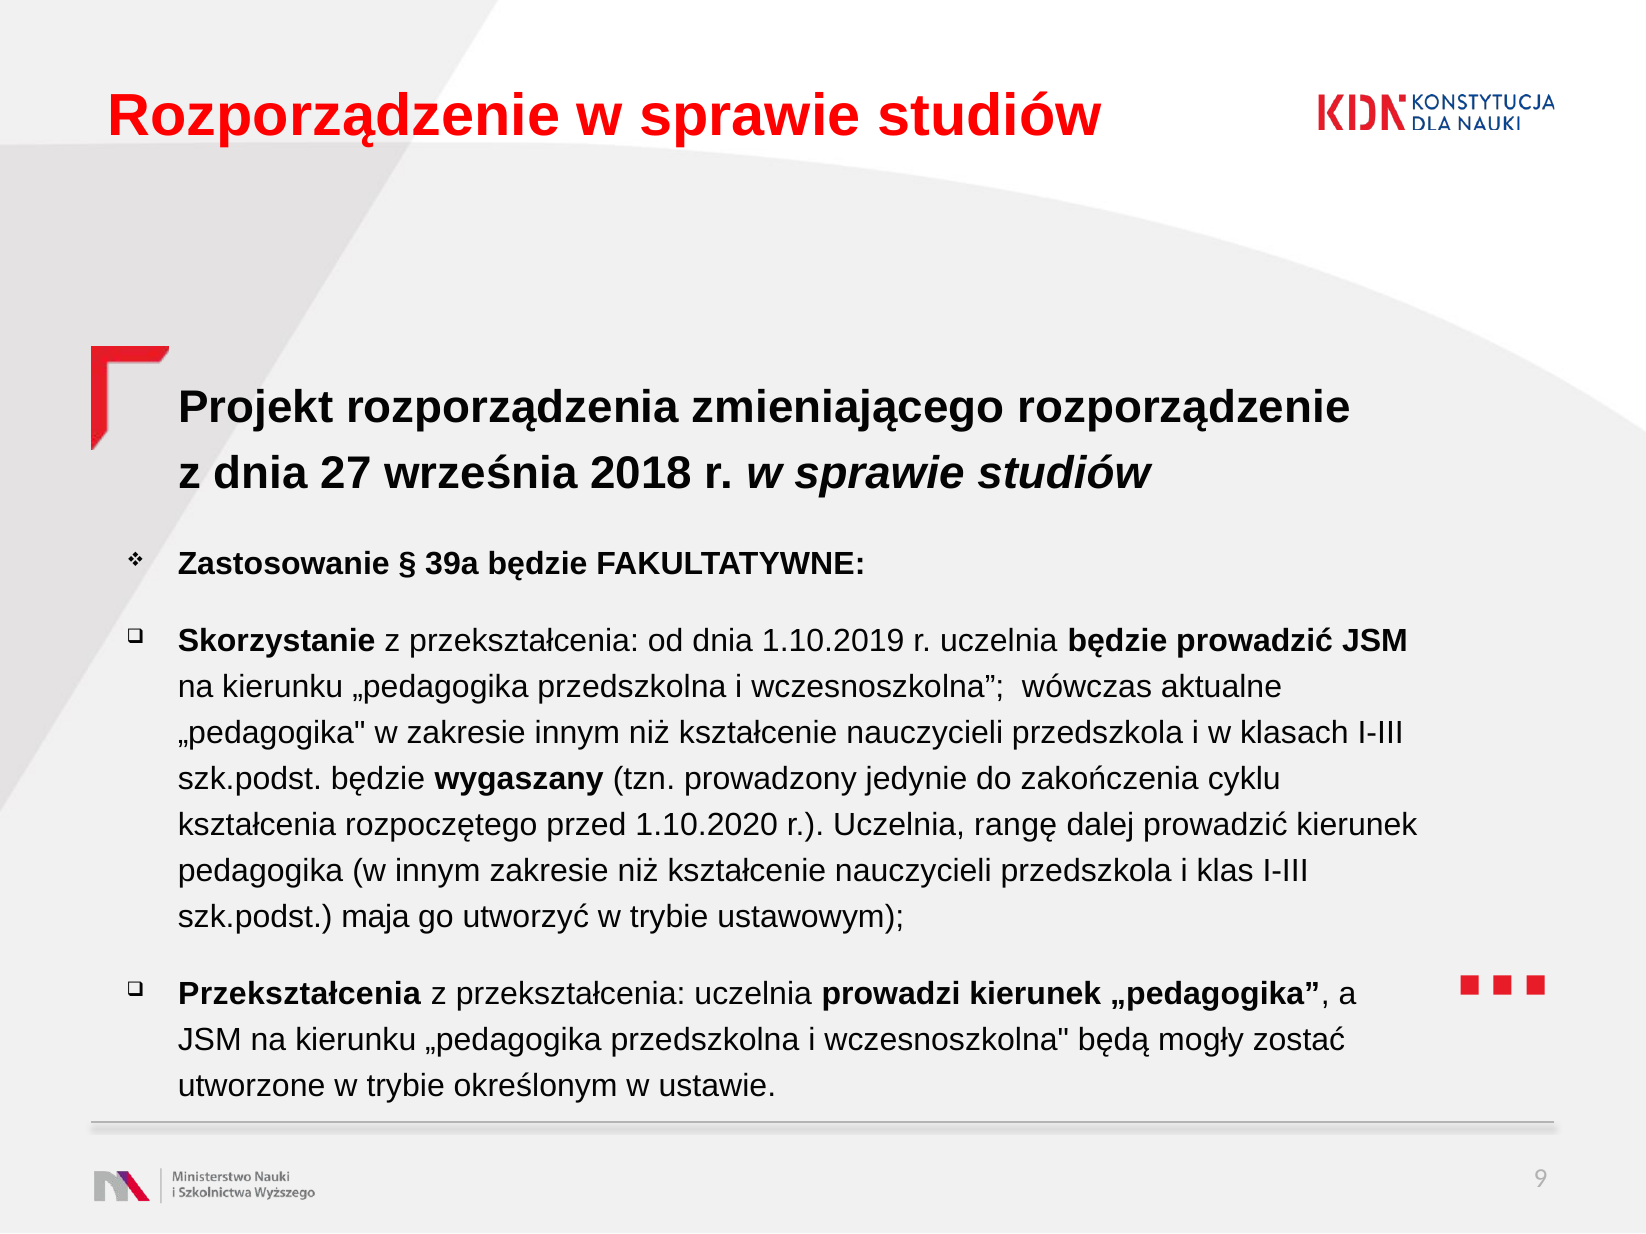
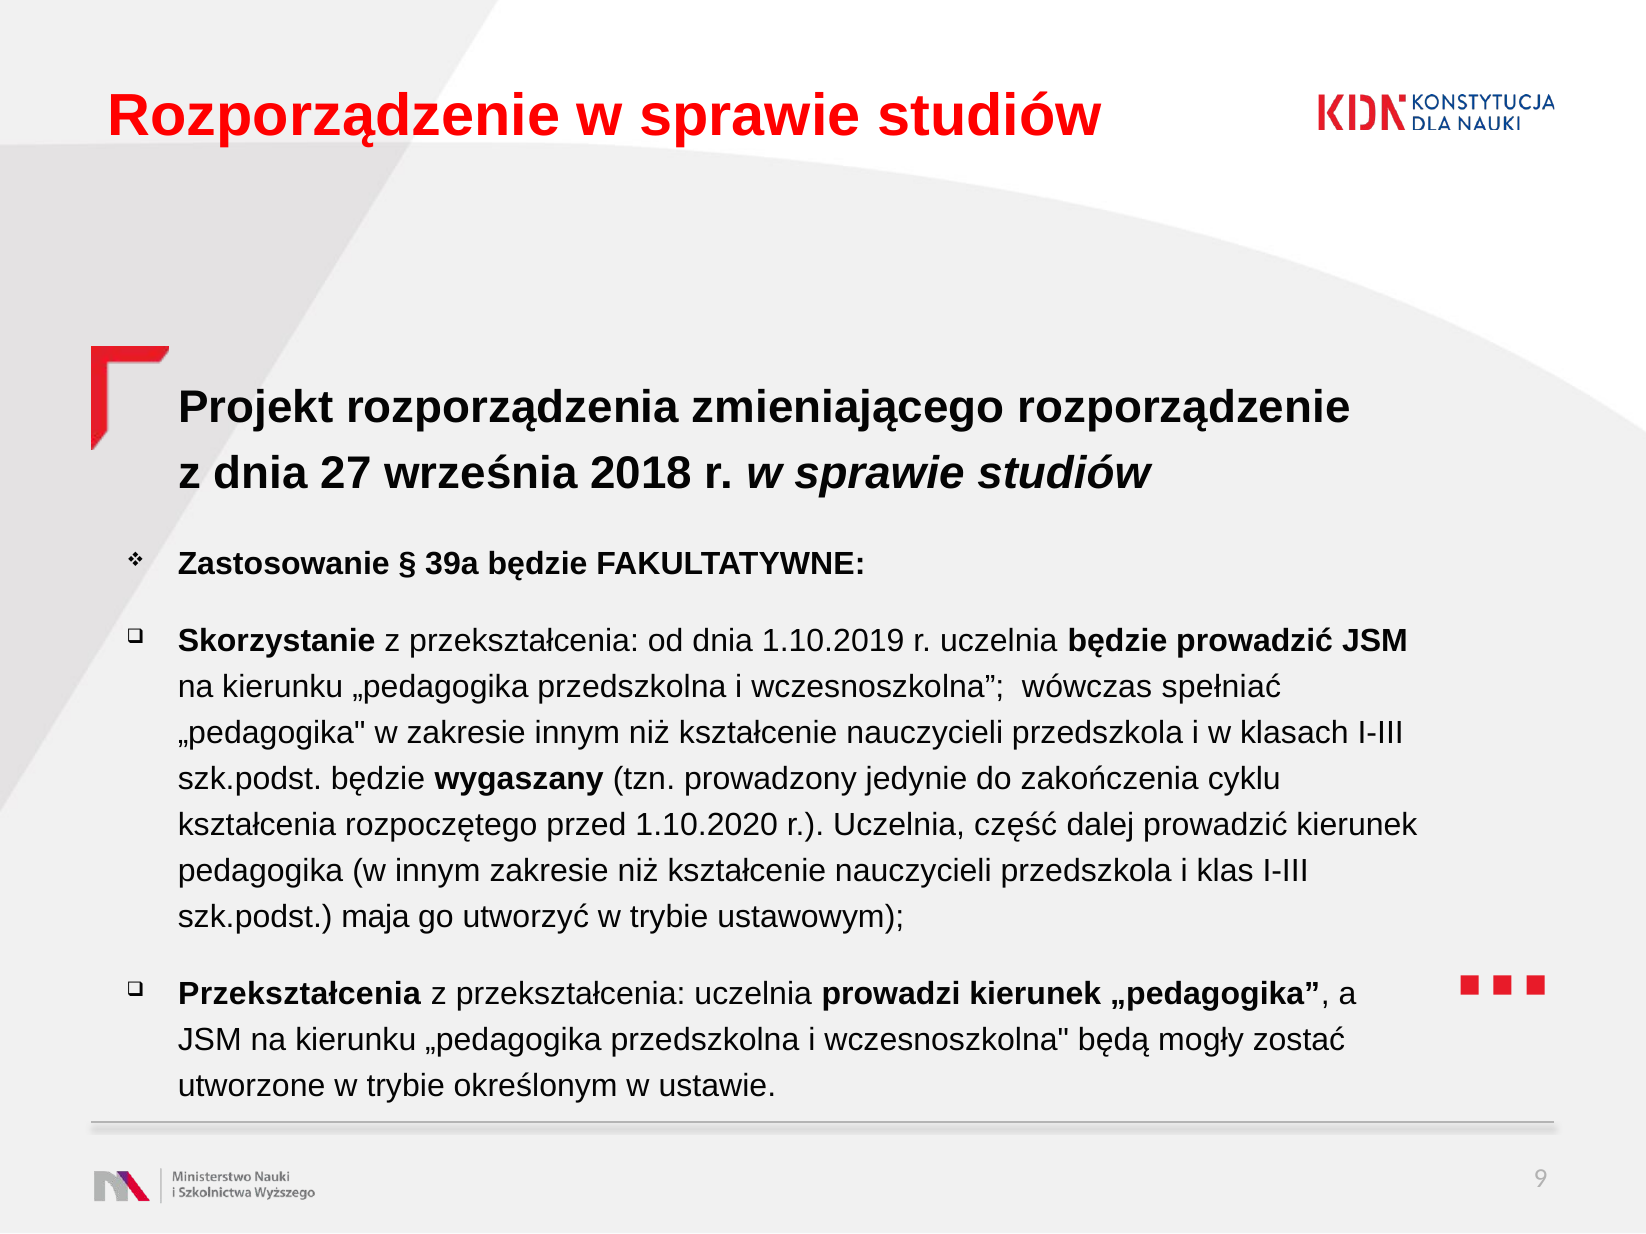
aktualne: aktualne -> spełniać
rangę: rangę -> część
